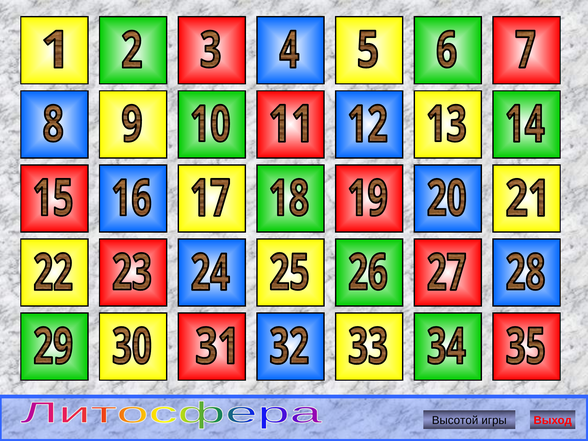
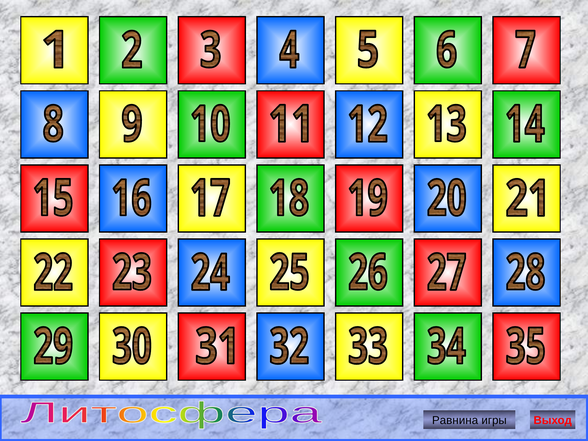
Высотой: Высотой -> Равнина
